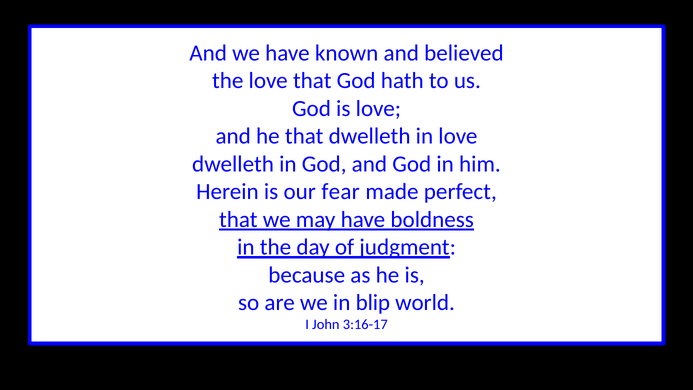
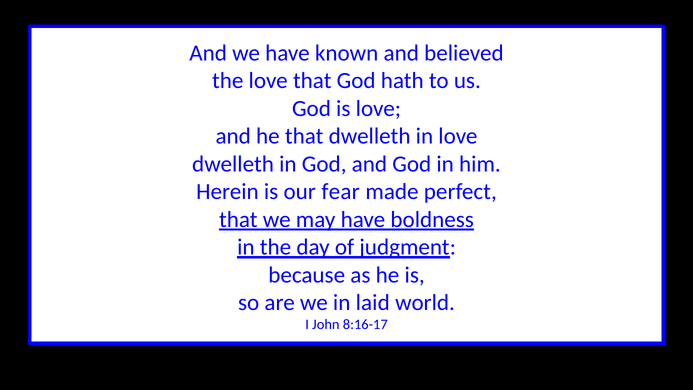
blip: blip -> laid
3:16-17: 3:16-17 -> 8:16-17
